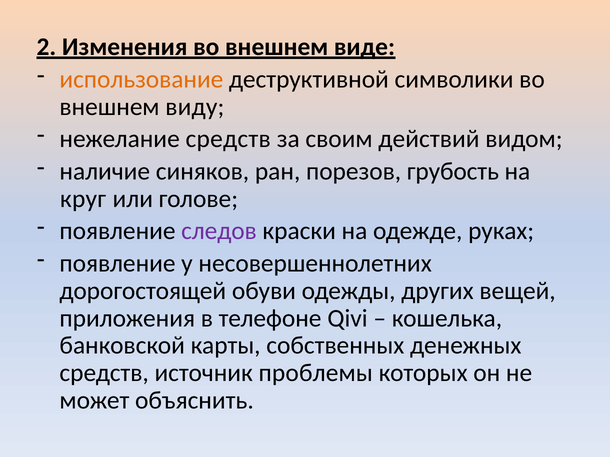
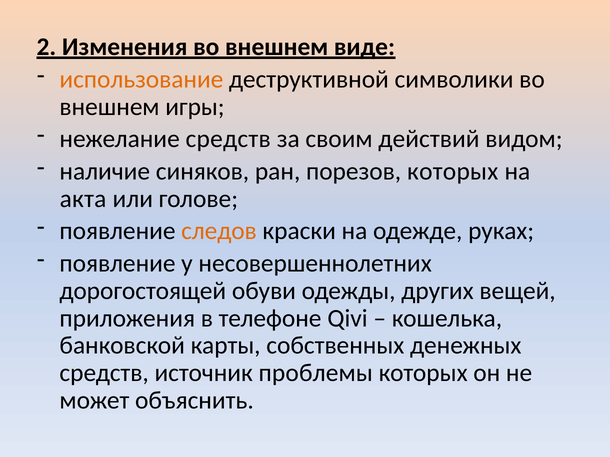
виду: виду -> игры
порезов грубость: грубость -> которых
круг: круг -> акта
следов colour: purple -> orange
